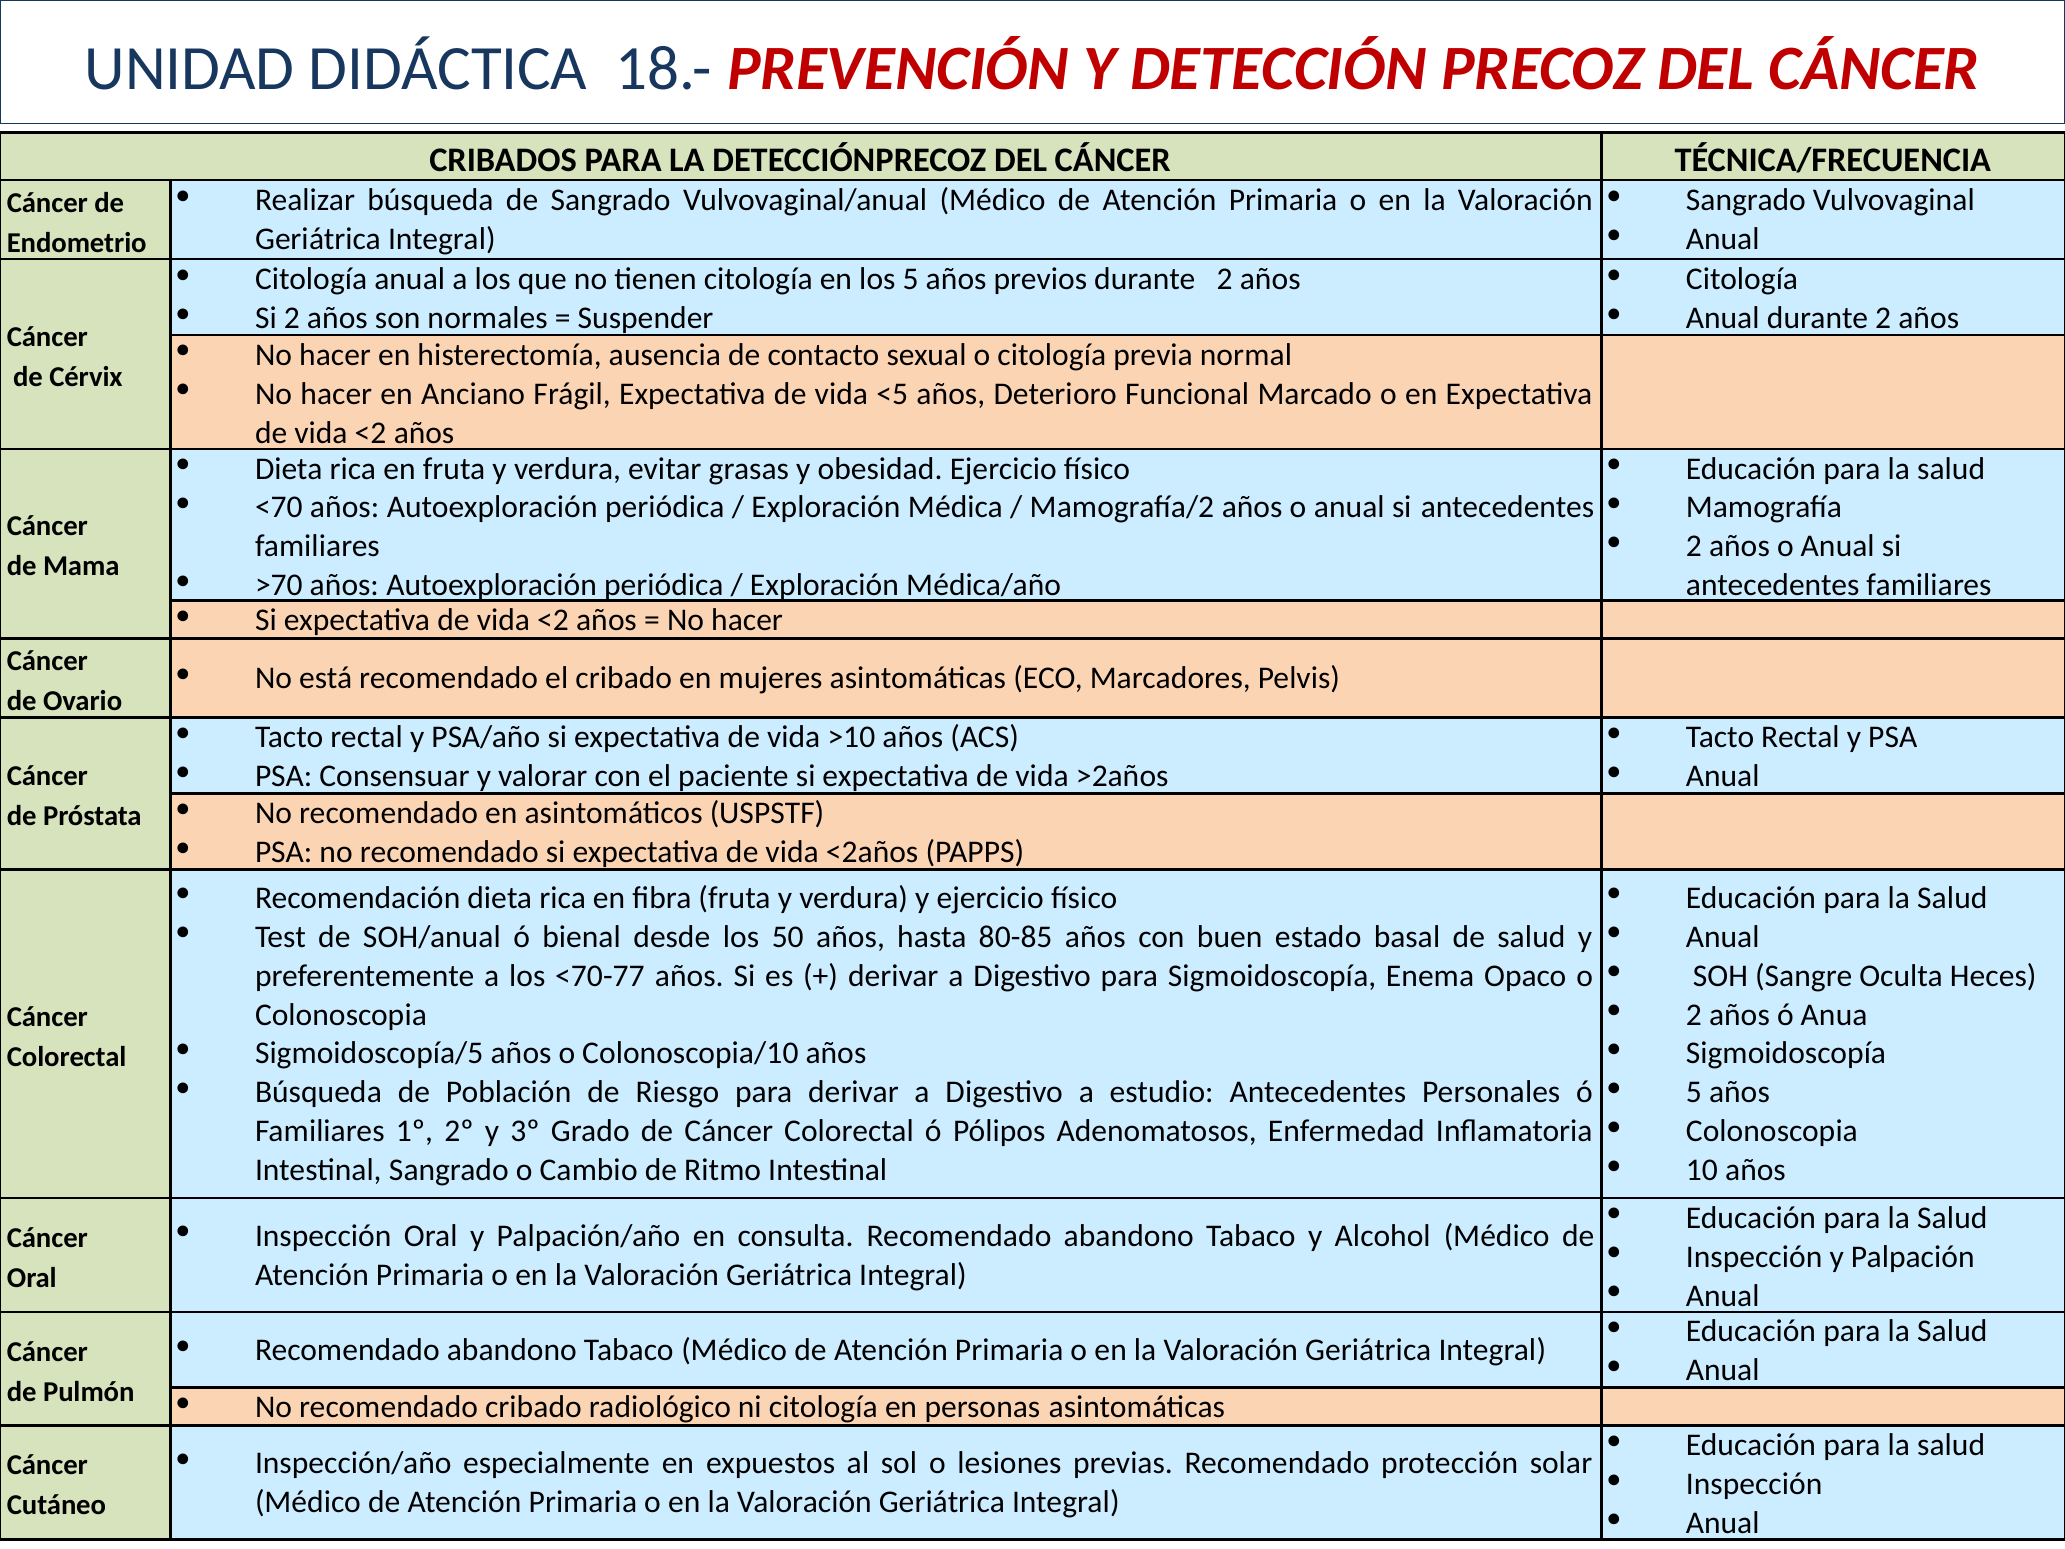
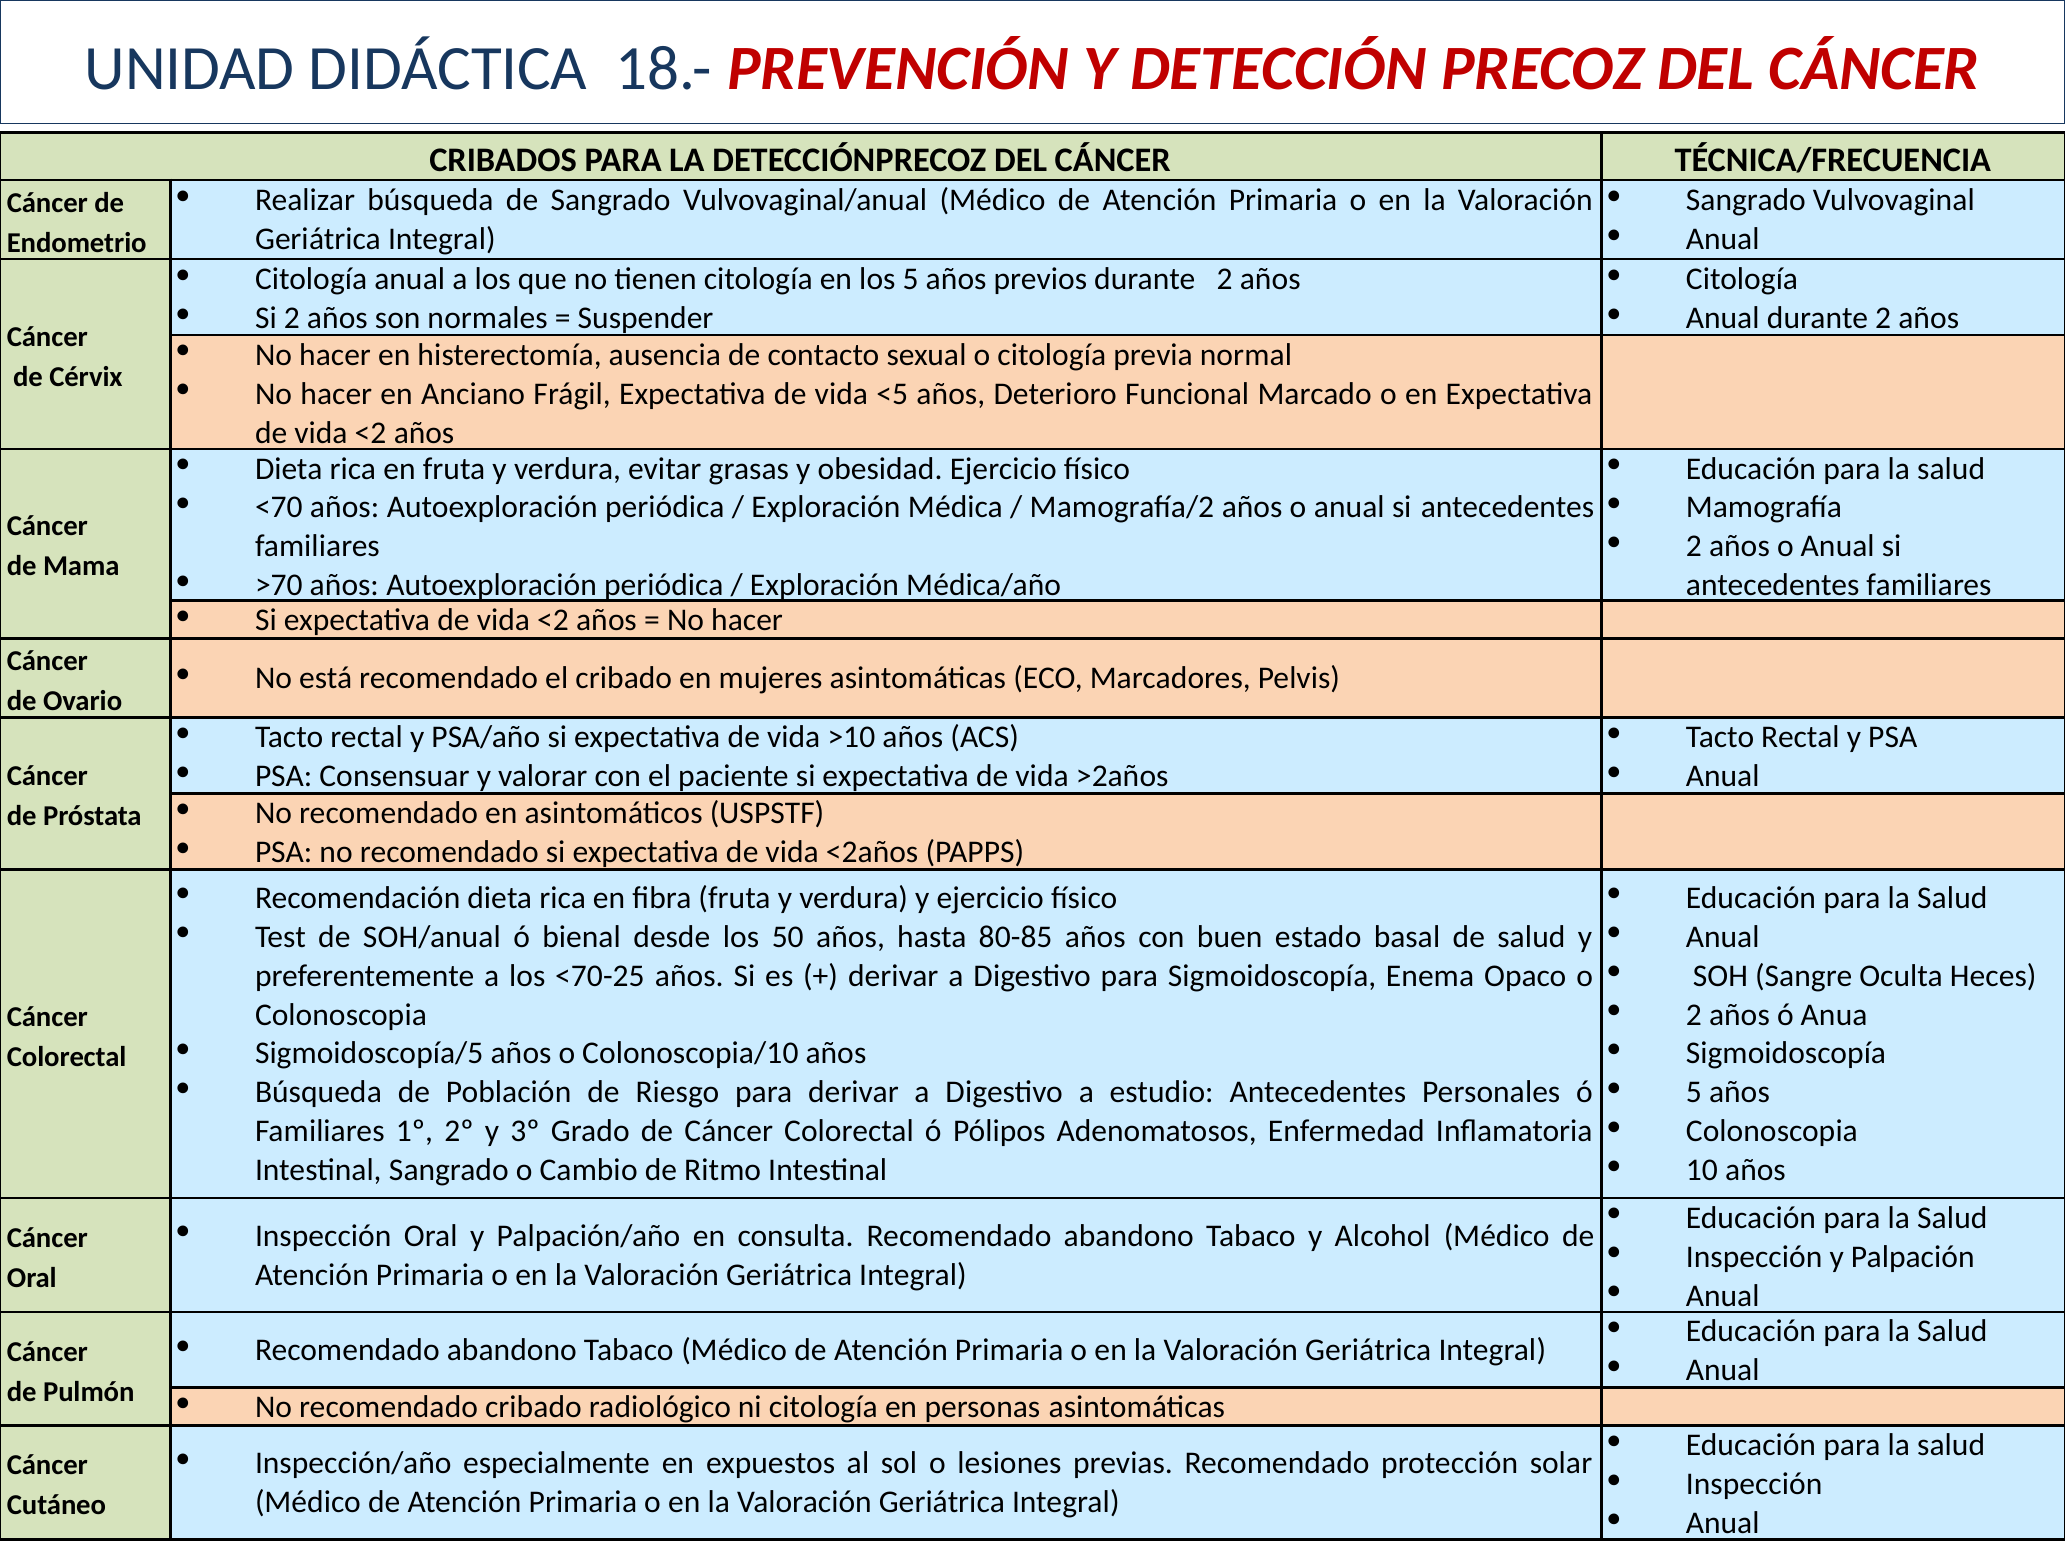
<70-77: <70-77 -> <70-25
